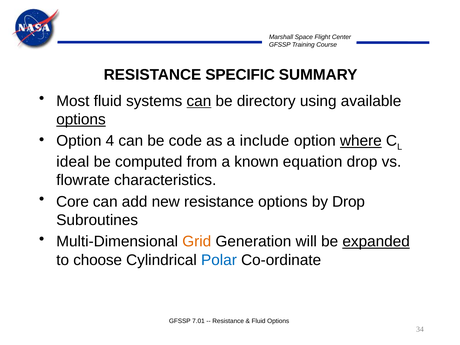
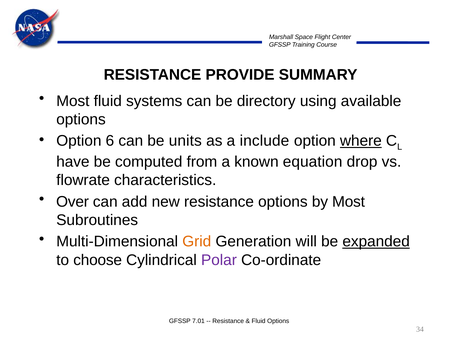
SPECIFIC: SPECIFIC -> PROVIDE
can at (199, 101) underline: present -> none
options at (81, 119) underline: present -> none
4: 4 -> 6
code: code -> units
ideal: ideal -> have
Core: Core -> Over
by Drop: Drop -> Most
Polar colour: blue -> purple
